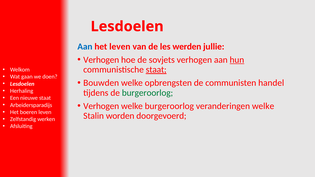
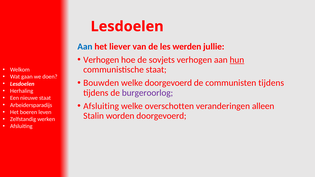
het leven: leven -> liever
staat at (156, 70) underline: present -> none
welke opbrengsten: opbrengsten -> doorgevoerd
communisten handel: handel -> tijdens
burgeroorlog at (147, 93) colour: green -> purple
Verhogen at (101, 106): Verhogen -> Afsluiting
welke burgeroorlog: burgeroorlog -> overschotten
veranderingen welke: welke -> alleen
